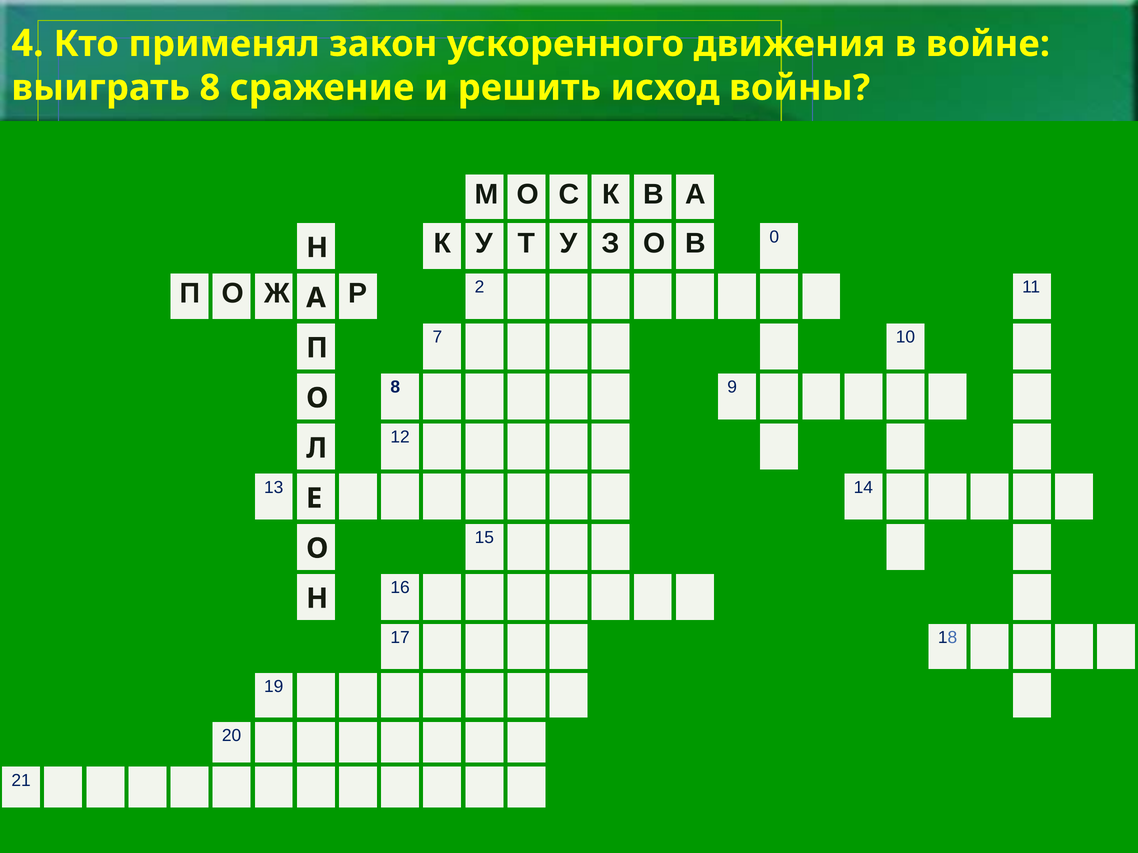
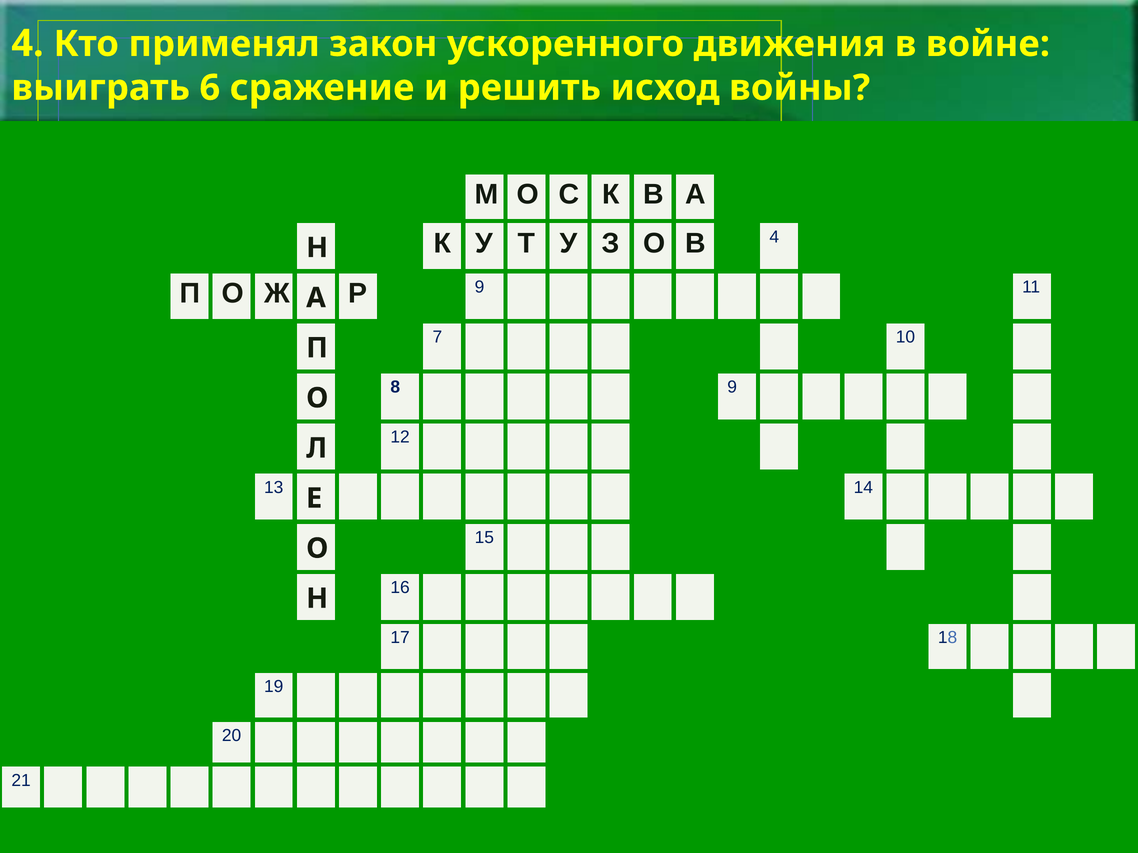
выиграть 8: 8 -> 6
В 0: 0 -> 4
Р 2: 2 -> 9
